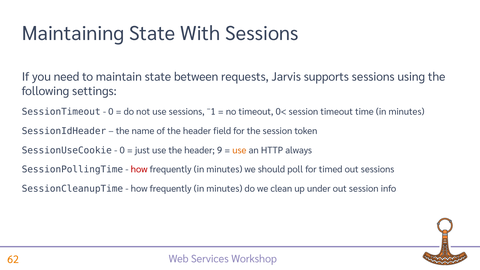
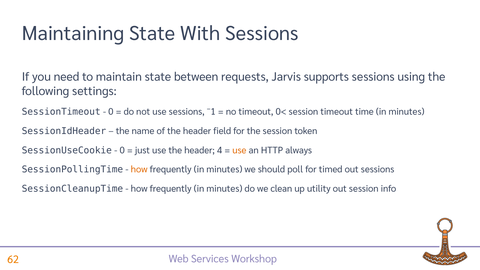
9: 9 -> 4
how at (139, 170) colour: red -> orange
under: under -> utility
